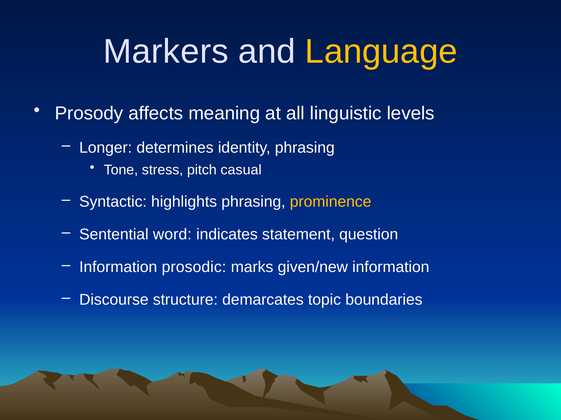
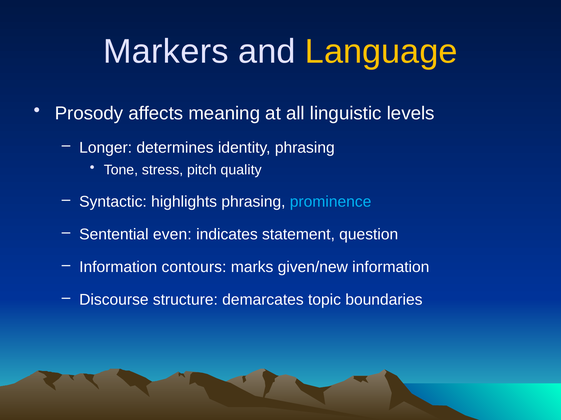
casual: casual -> quality
prominence colour: yellow -> light blue
word: word -> even
prosodic: prosodic -> contours
